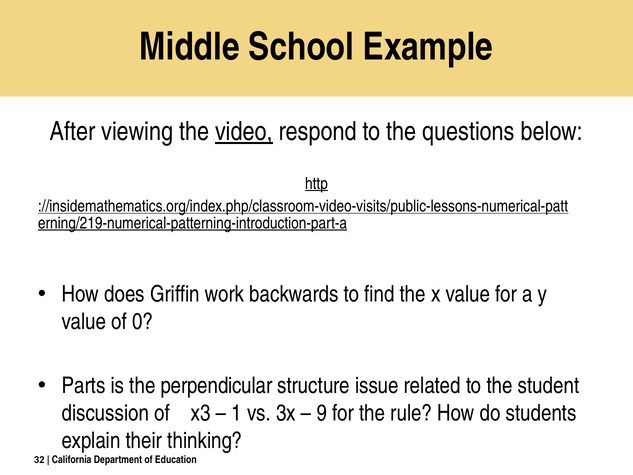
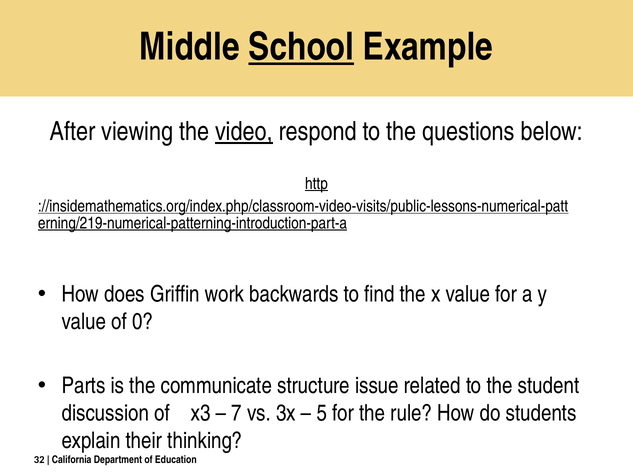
School underline: none -> present
perpendicular: perpendicular -> communicate
1: 1 -> 7
9: 9 -> 5
